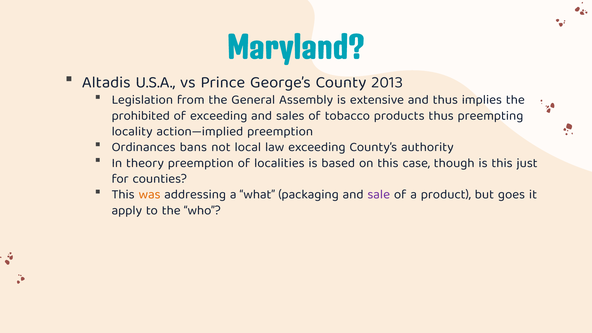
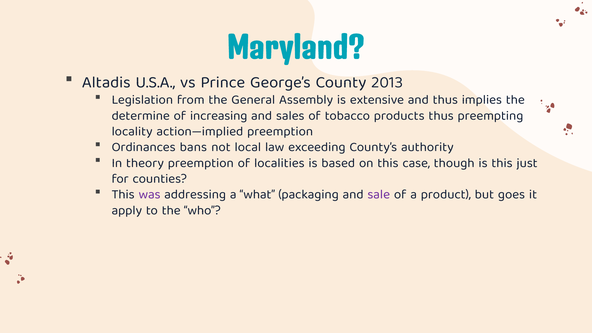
prohibited: prohibited -> determine
of exceeding: exceeding -> increasing
was colour: orange -> purple
